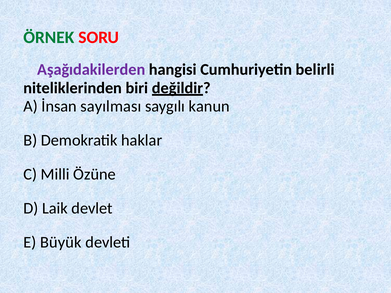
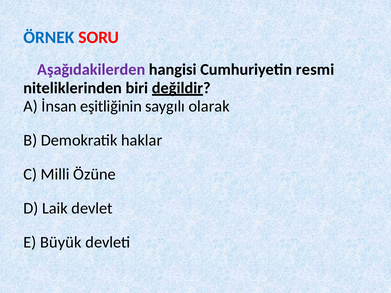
ÖRNEK colour: green -> blue
belirli: belirli -> resmi
sayılması: sayılması -> eşitliğinin
kanun: kanun -> olarak
